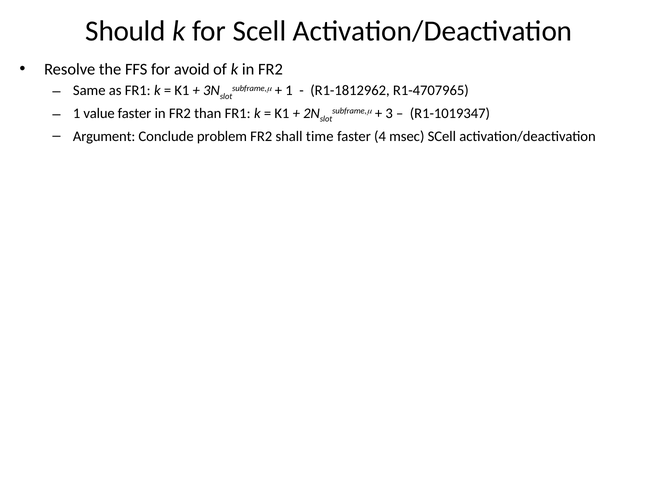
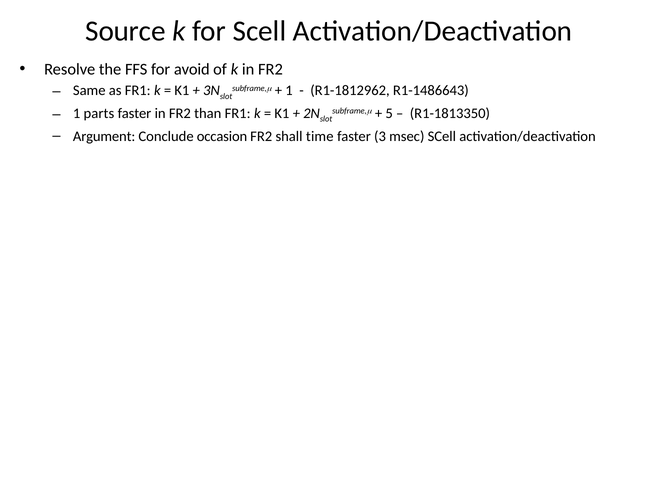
Should: Should -> Source
R1-4707965: R1-4707965 -> R1-1486643
value: value -> parts
3: 3 -> 5
R1-1019347: R1-1019347 -> R1-1813350
problem: problem -> occasion
4: 4 -> 3
